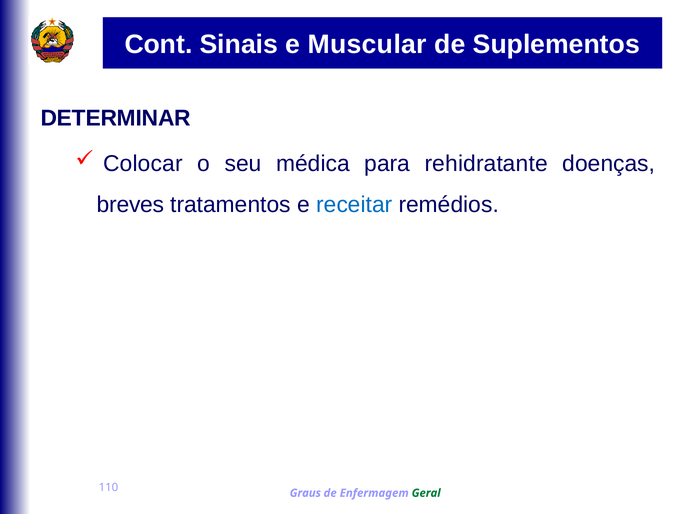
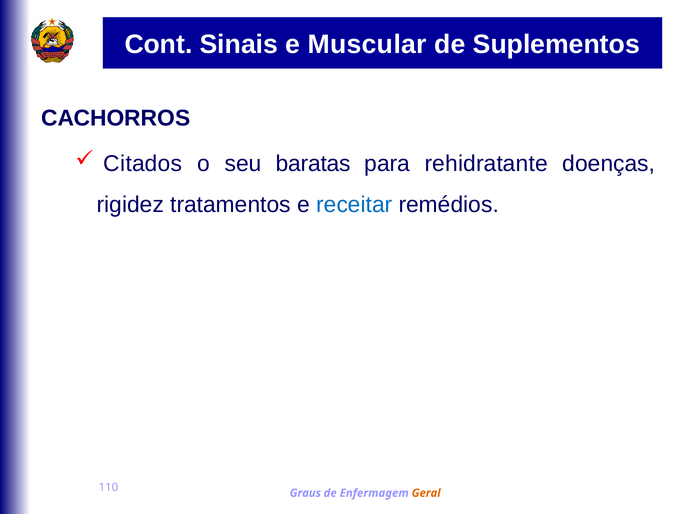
DETERMINAR: DETERMINAR -> CACHORROS
Colocar: Colocar -> Citados
médica: médica -> baratas
breves: breves -> rigidez
Geral colour: green -> orange
